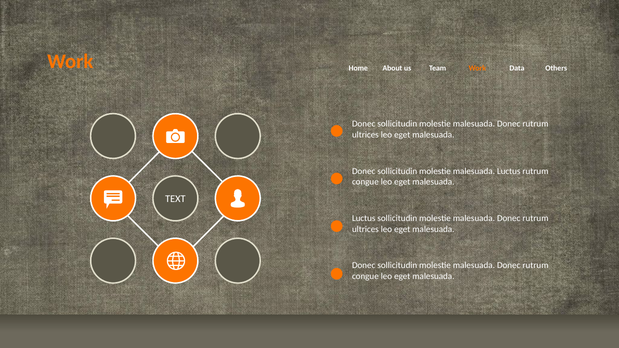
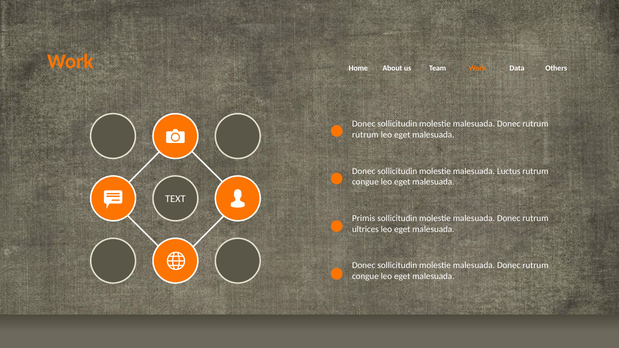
ultrices at (365, 135): ultrices -> rutrum
Luctus at (364, 218): Luctus -> Primis
